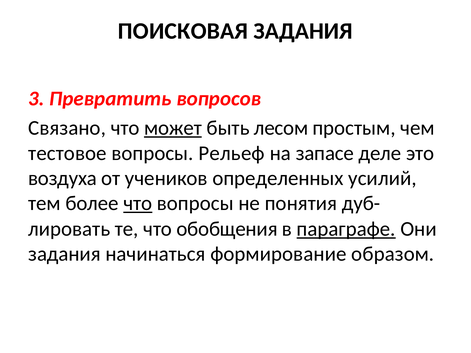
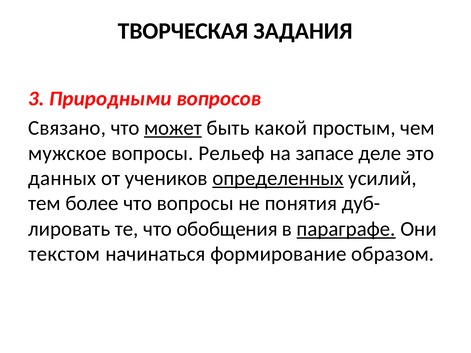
ПОИСКОВАЯ: ПОИСКОВАЯ -> ТВОРЧЕСКАЯ
Превратить: Превратить -> Природными
лесом: лесом -> какой
тестовое: тестовое -> мужское
воздуха: воздуха -> данных
определенных underline: none -> present
что at (138, 204) underline: present -> none
задания at (64, 254): задания -> текстом
